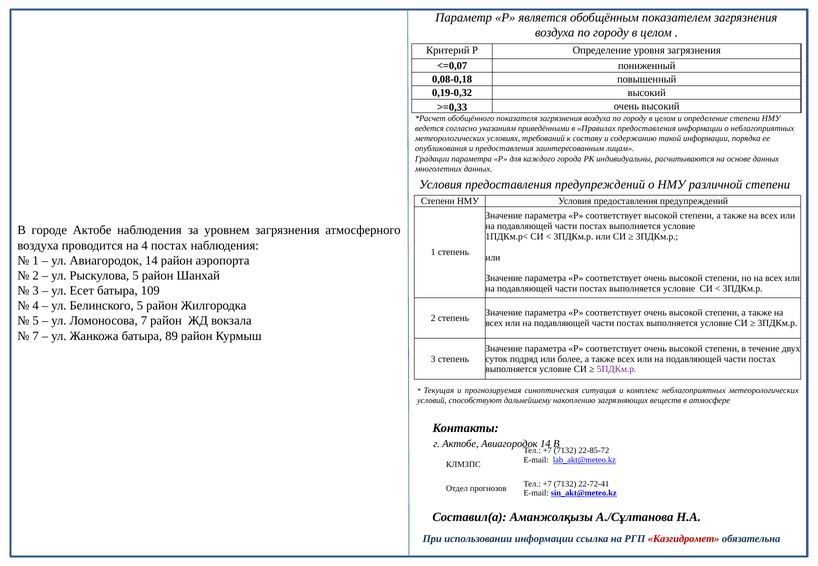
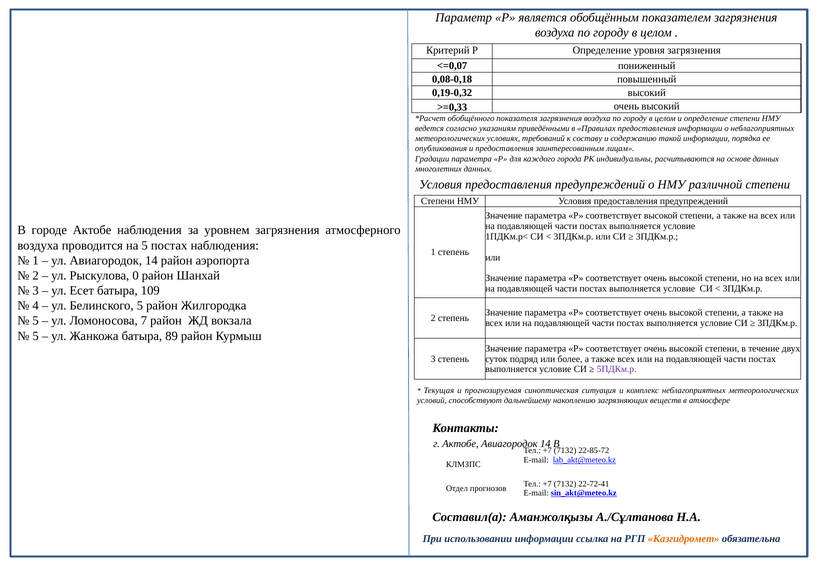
на 4: 4 -> 5
Рыскулова 5: 5 -> 0
7 at (36, 336): 7 -> 5
Казгидромет colour: red -> orange
